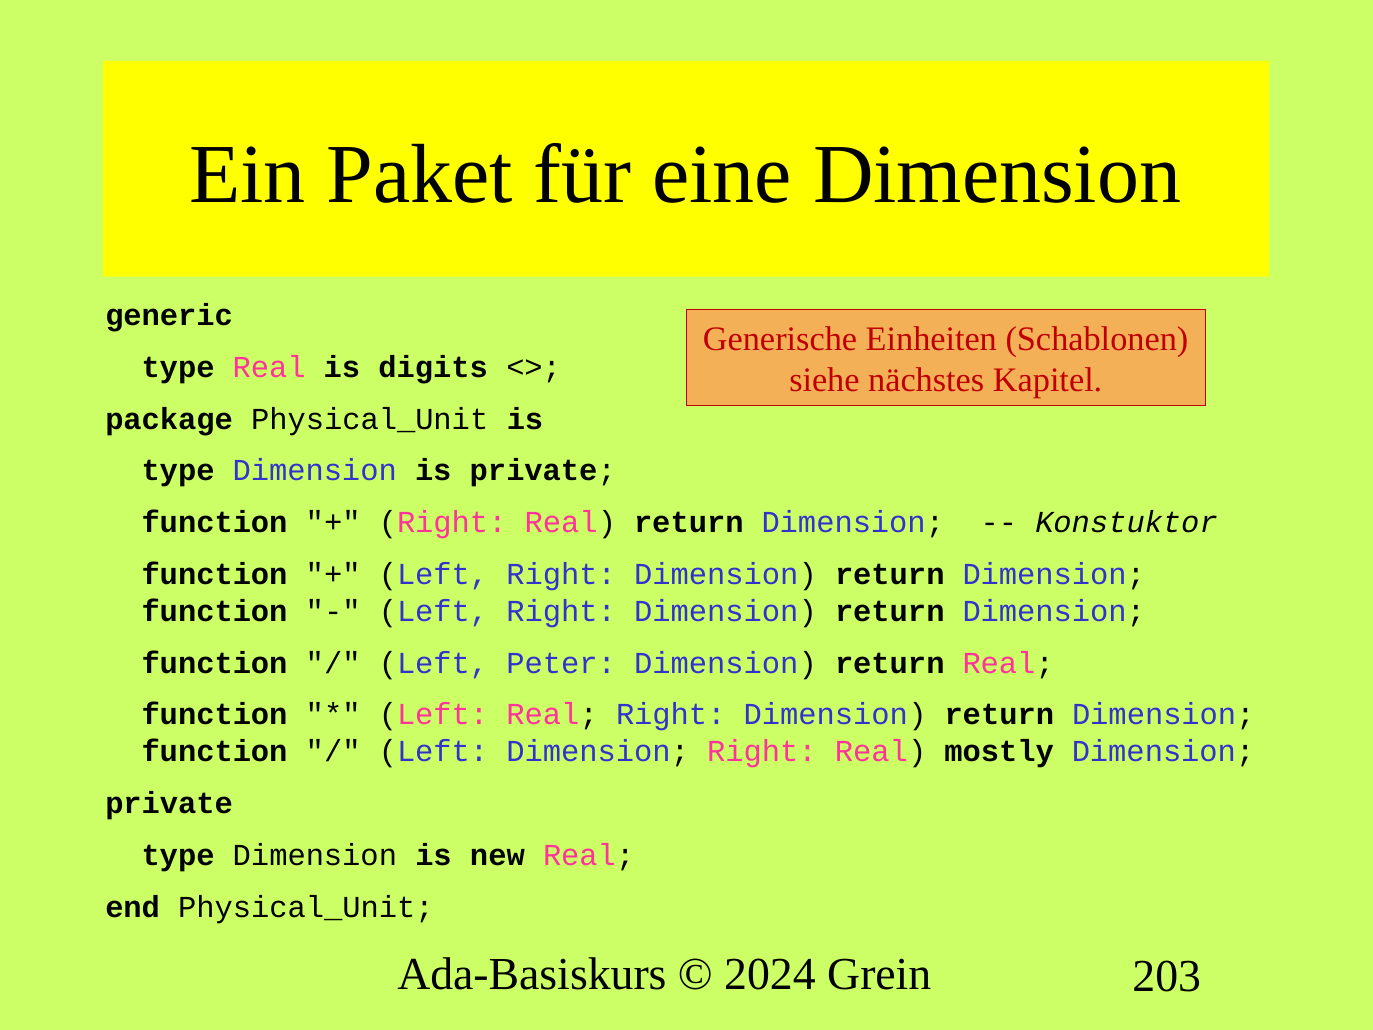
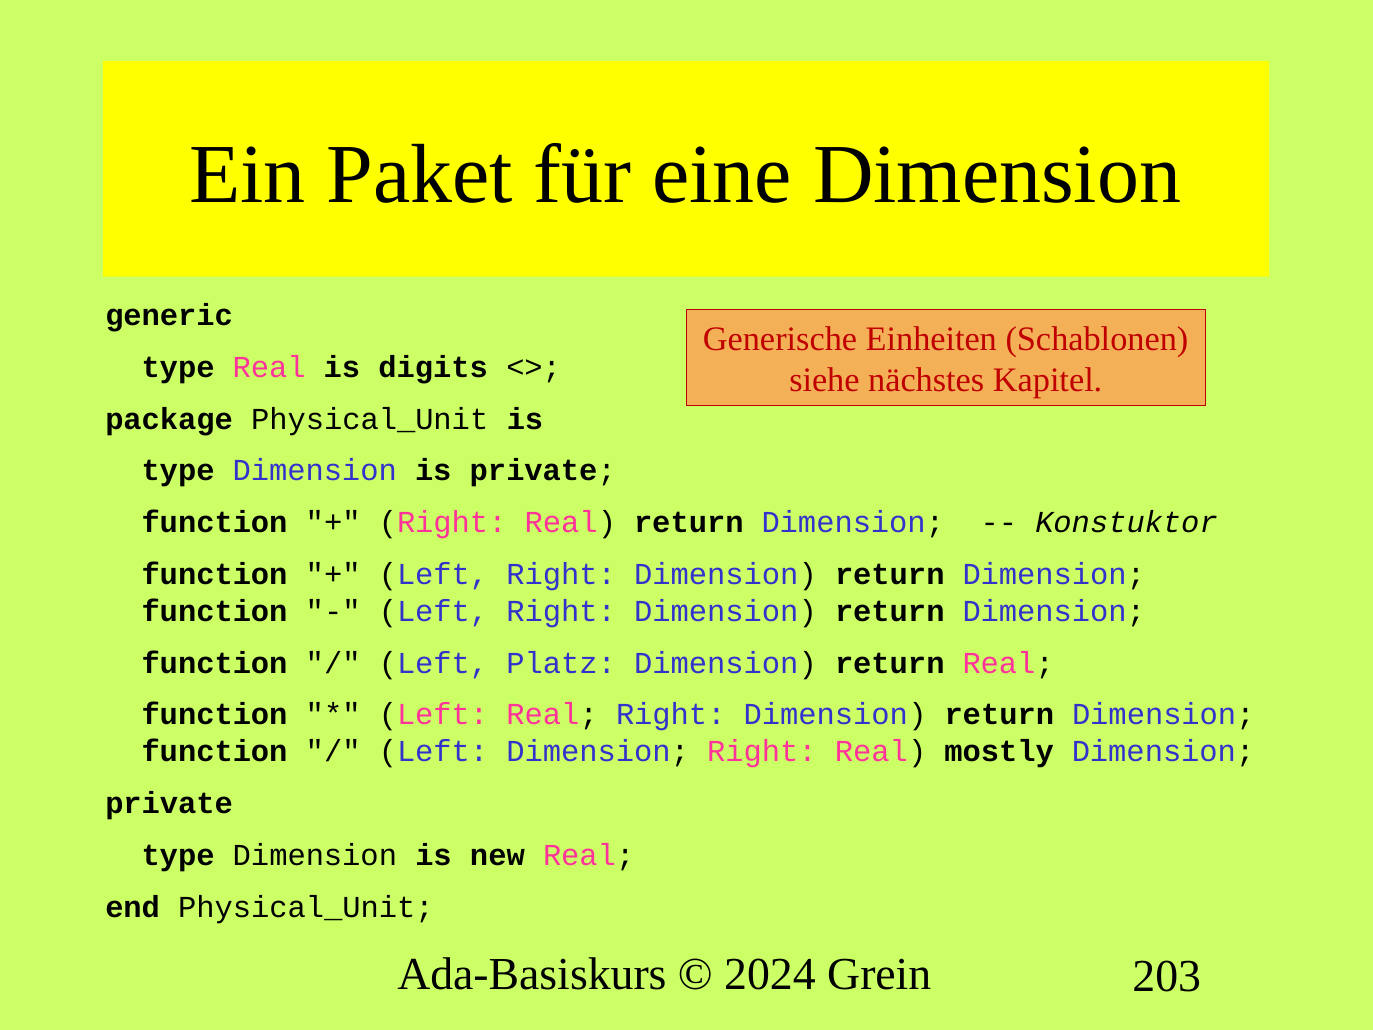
Peter: Peter -> Platz
